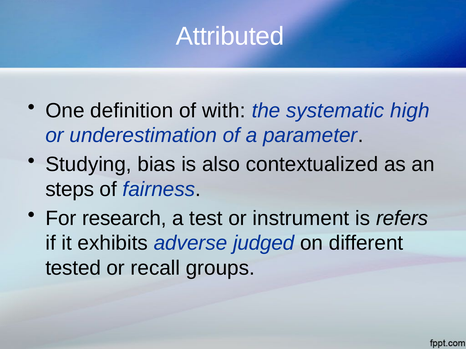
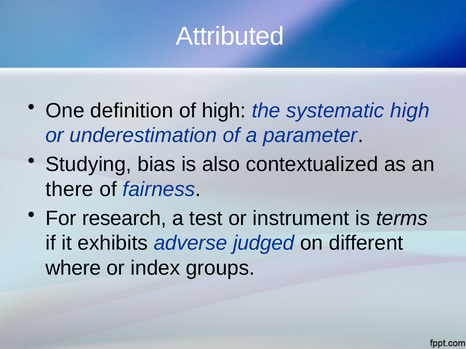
of with: with -> high
steps: steps -> there
refers: refers -> terms
tested: tested -> where
recall: recall -> index
